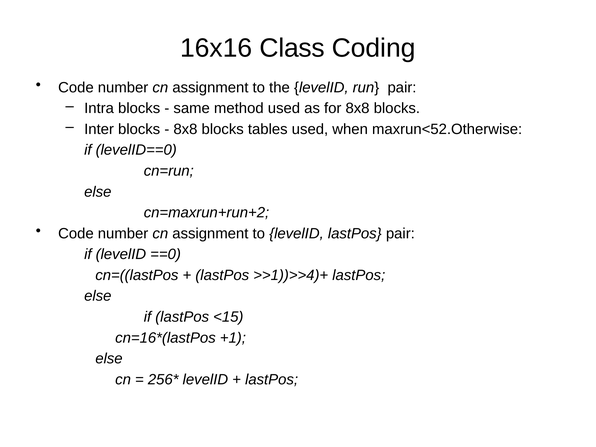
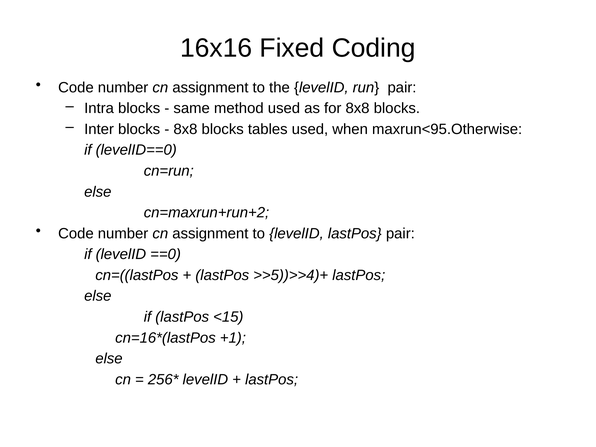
Class: Class -> Fixed
maxrun<52.Otherwise: maxrun<52.Otherwise -> maxrun<95.Otherwise
>>1))>>4)+: >>1))>>4)+ -> >>5))>>4)+
